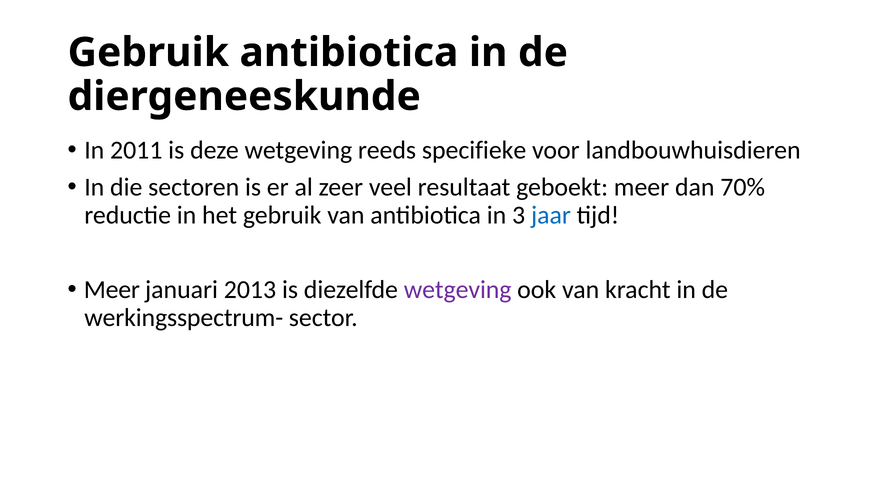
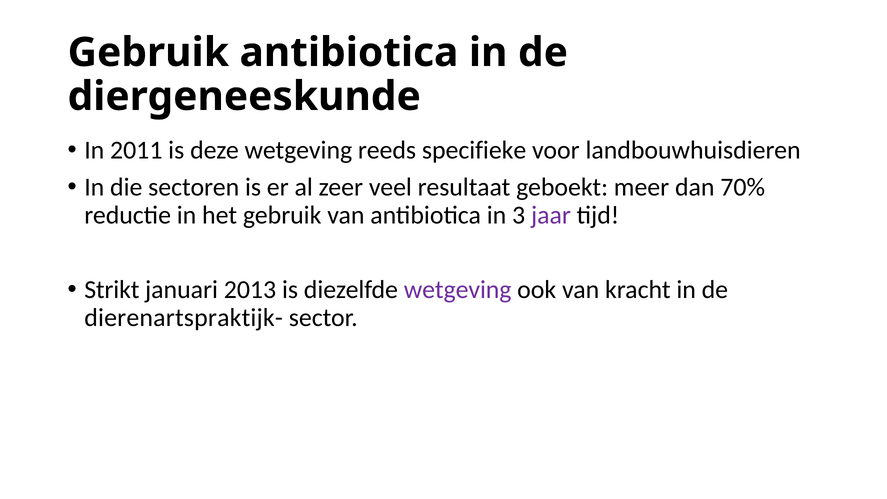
jaar colour: blue -> purple
Meer at (112, 289): Meer -> Strikt
werkingsspectrum-: werkingsspectrum- -> dierenartspraktijk-
